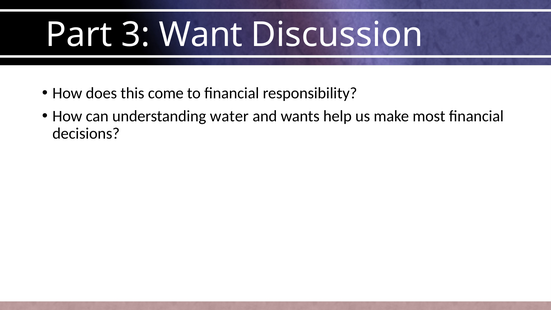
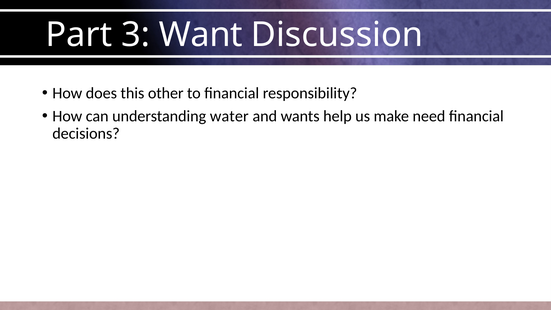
come: come -> other
most: most -> need
